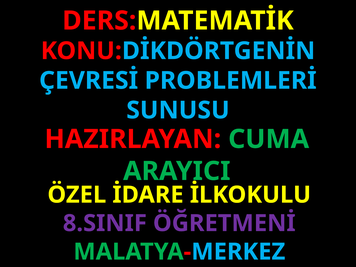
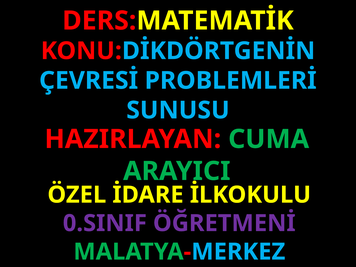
8.SINIF: 8.SINIF -> 0.SINIF
